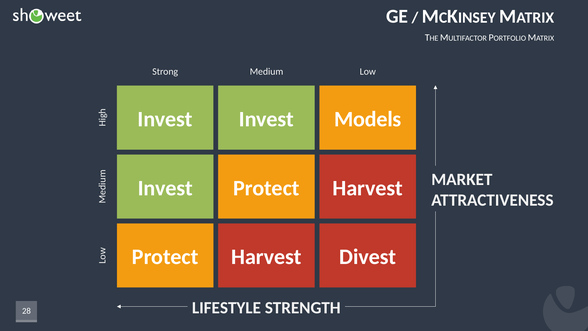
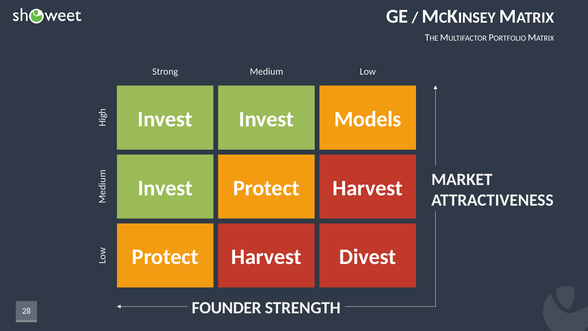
LIFESTYLE: LIFESTYLE -> FOUNDER
